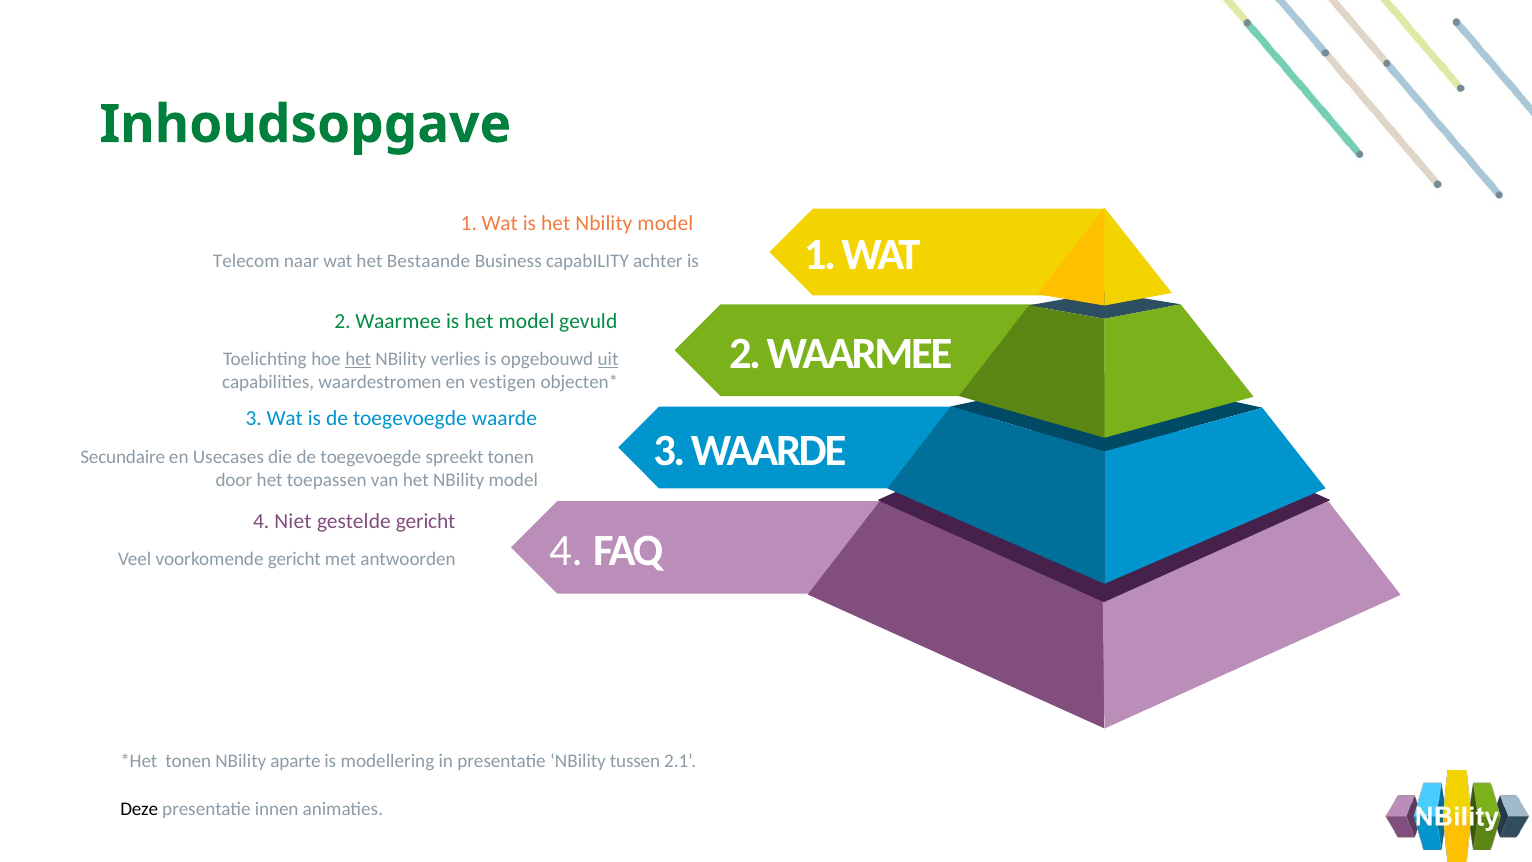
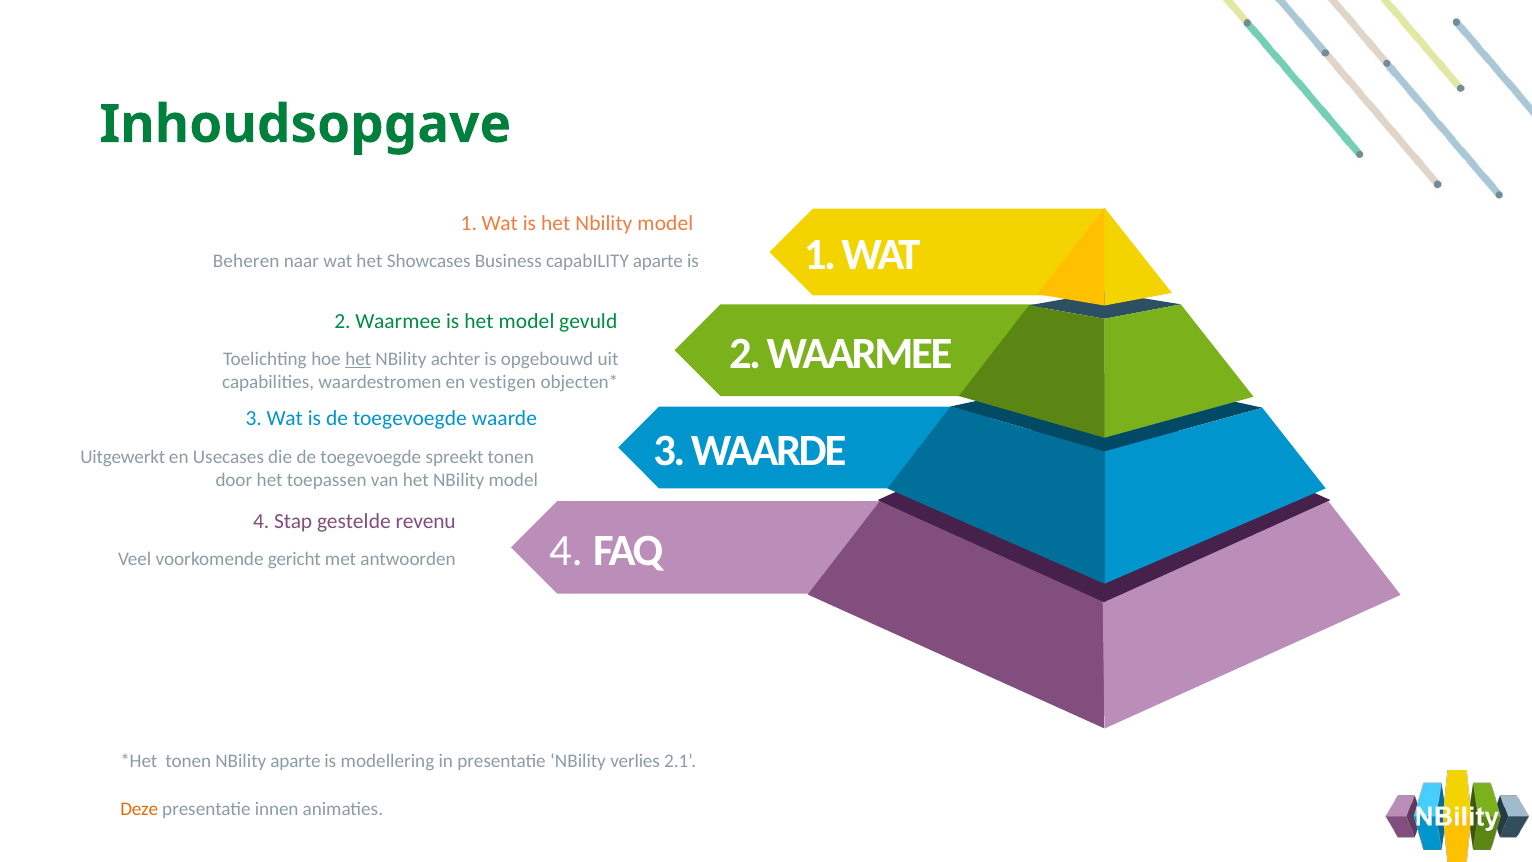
Telecom: Telecom -> Beheren
Bestaande: Bestaande -> Showcases
capabILITY achter: achter -> aparte
verlies: verlies -> achter
uit underline: present -> none
Secundaire: Secundaire -> Uitgewerkt
Niet: Niet -> Stap
gestelde gericht: gericht -> revenu
tussen: tussen -> verlies
Deze colour: black -> orange
